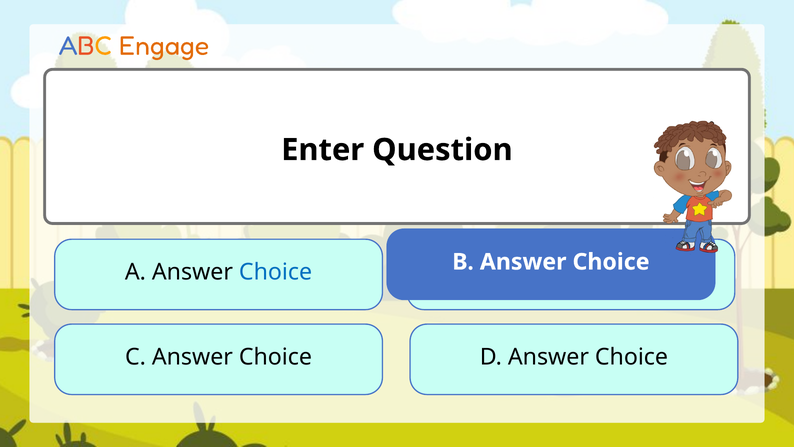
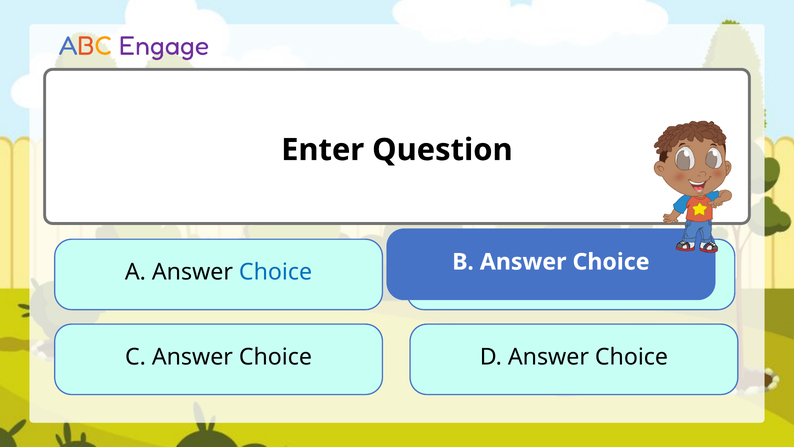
Engage colour: orange -> purple
